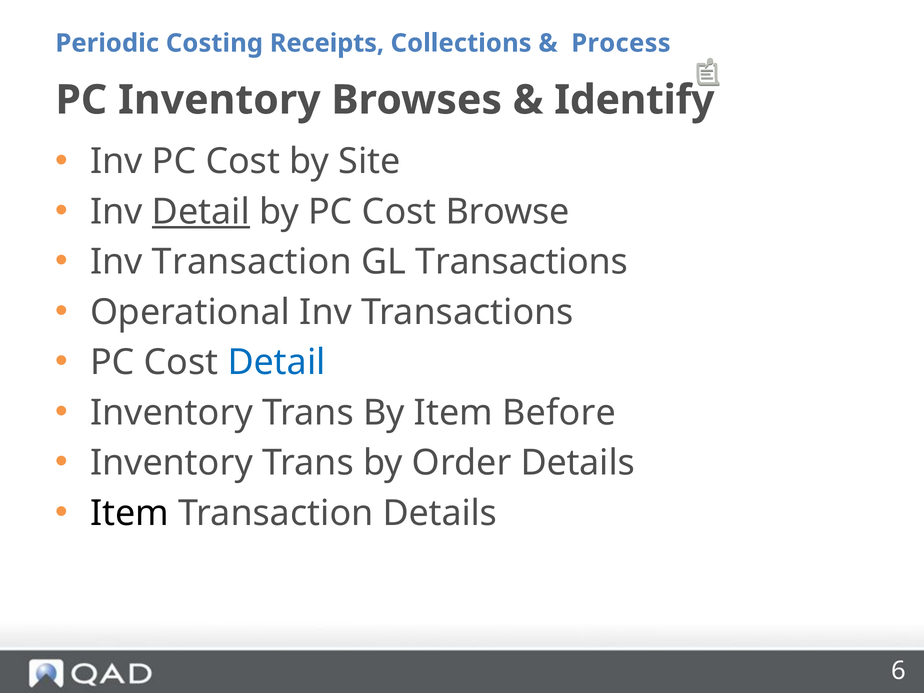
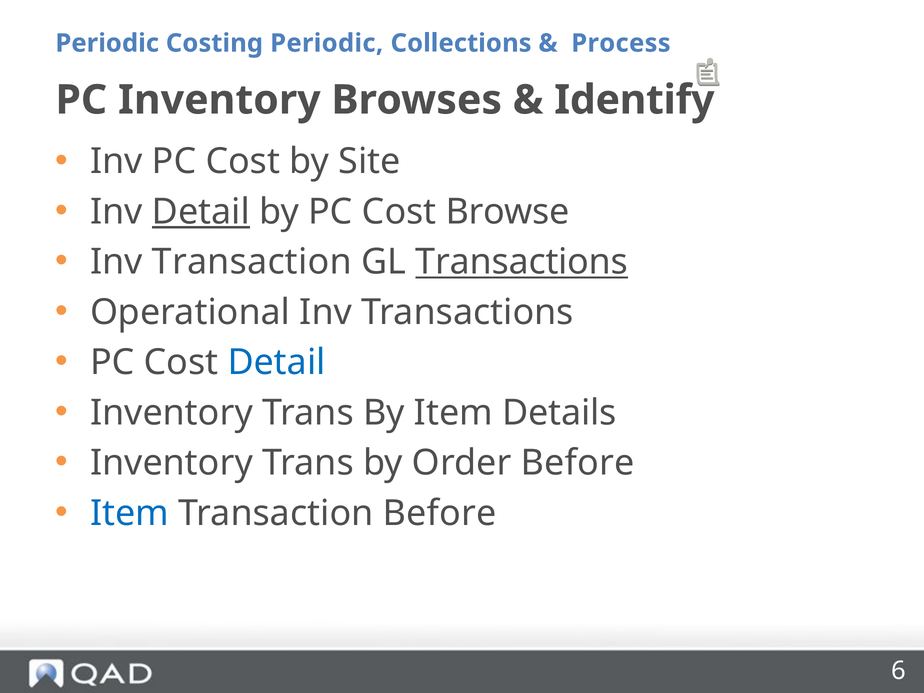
Costing Receipts: Receipts -> Periodic
Transactions at (522, 262) underline: none -> present
Before: Before -> Details
Order Details: Details -> Before
Item at (130, 513) colour: black -> blue
Transaction Details: Details -> Before
